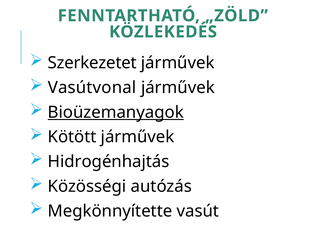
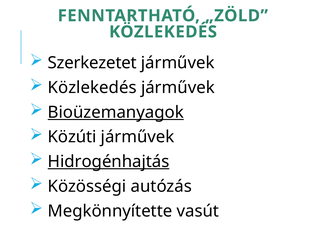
Vasútvonal at (92, 88): Vasútvonal -> Közlekedés
Kötött: Kötött -> Közúti
Hidrogénhajtás underline: none -> present
